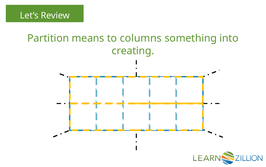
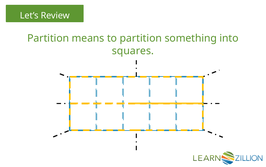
to columns: columns -> partition
creating: creating -> squares
